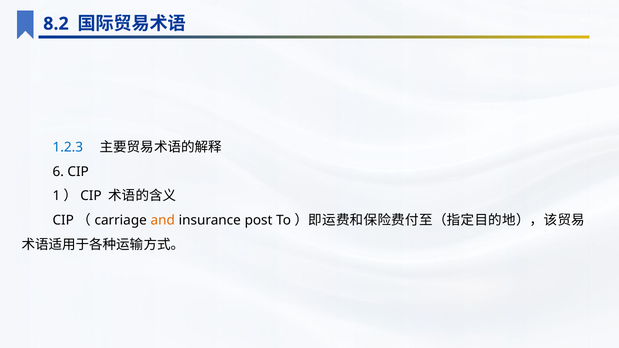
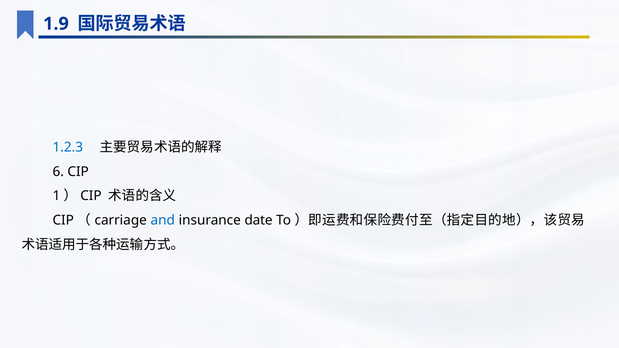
8.2: 8.2 -> 1.9
and colour: orange -> blue
post: post -> date
